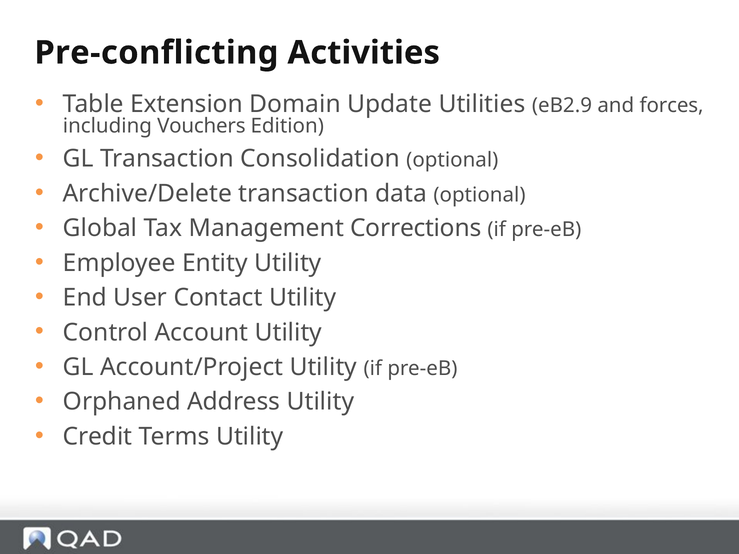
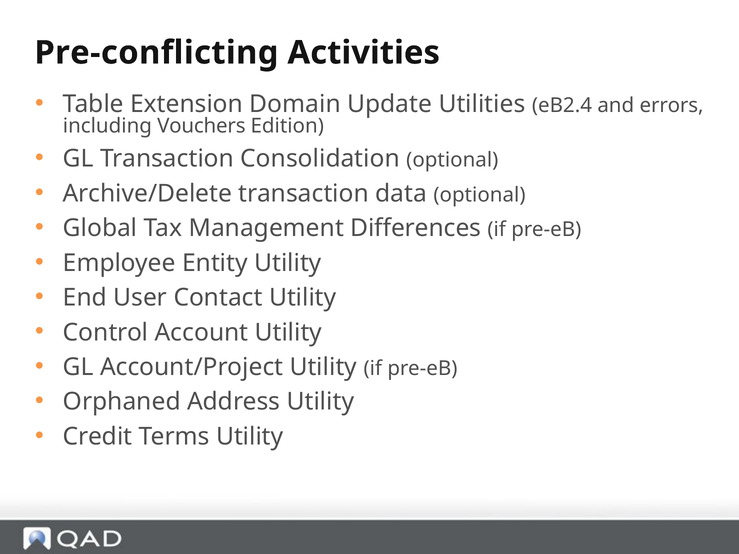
eB2.9: eB2.9 -> eB2.4
forces: forces -> errors
Corrections: Corrections -> Differences
